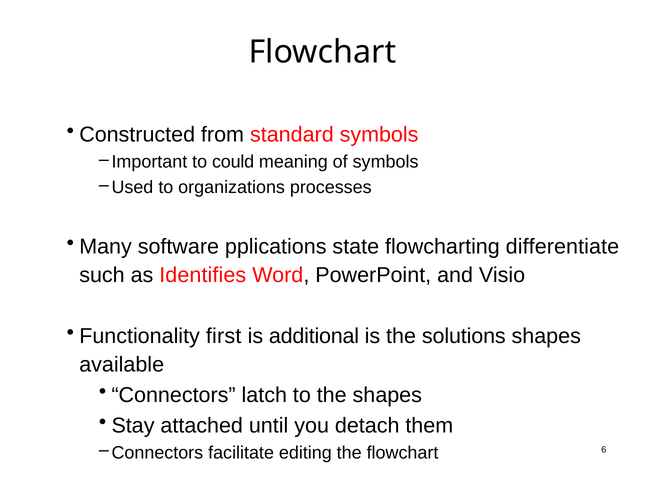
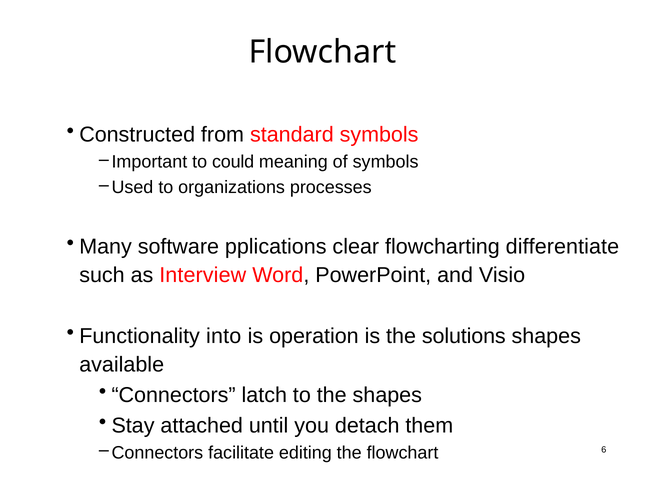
state: state -> clear
Identifies: Identifies -> Interview
first: first -> into
additional: additional -> operation
